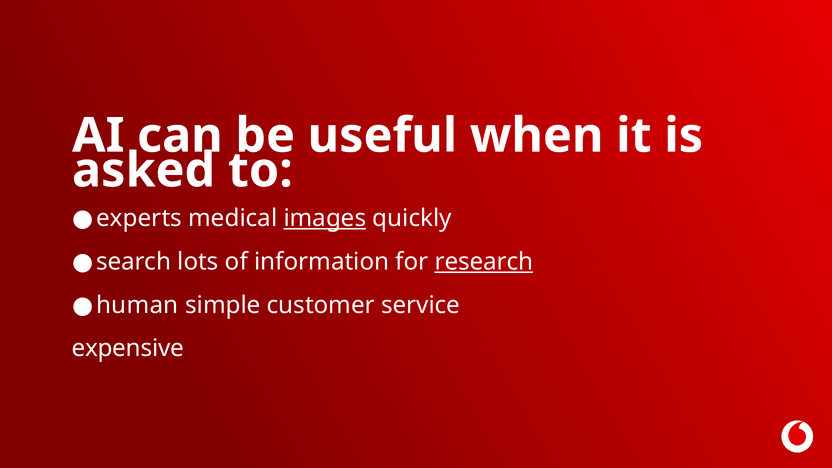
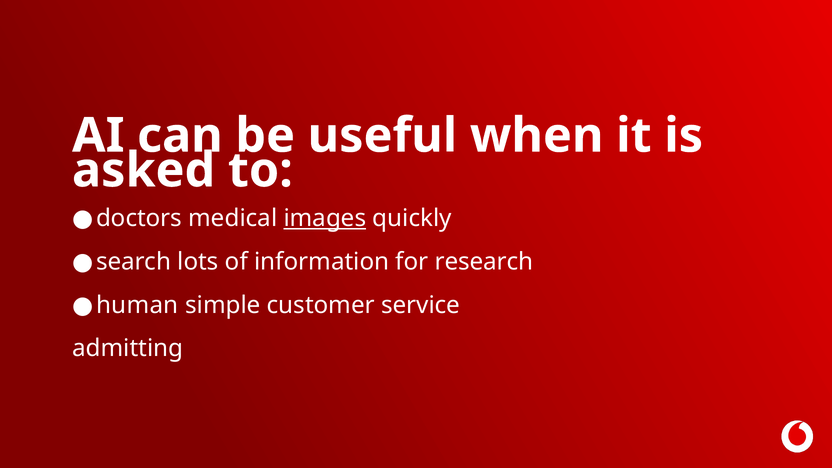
experts: experts -> doctors
research underline: present -> none
expensive: expensive -> admitting
